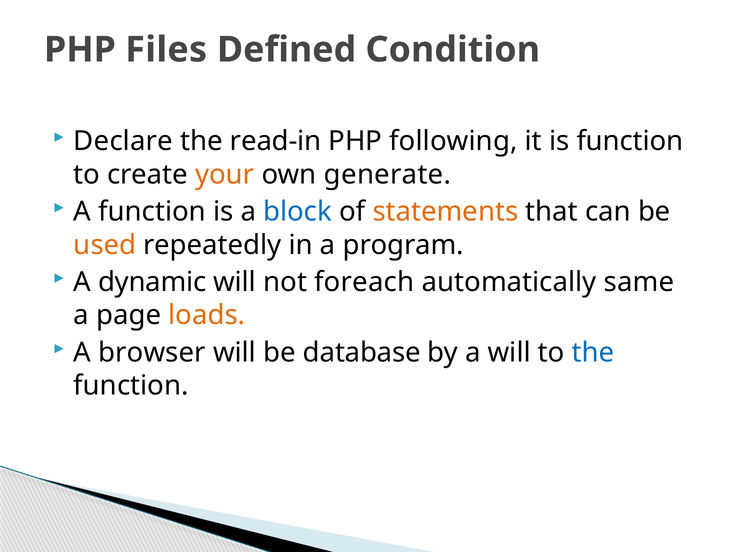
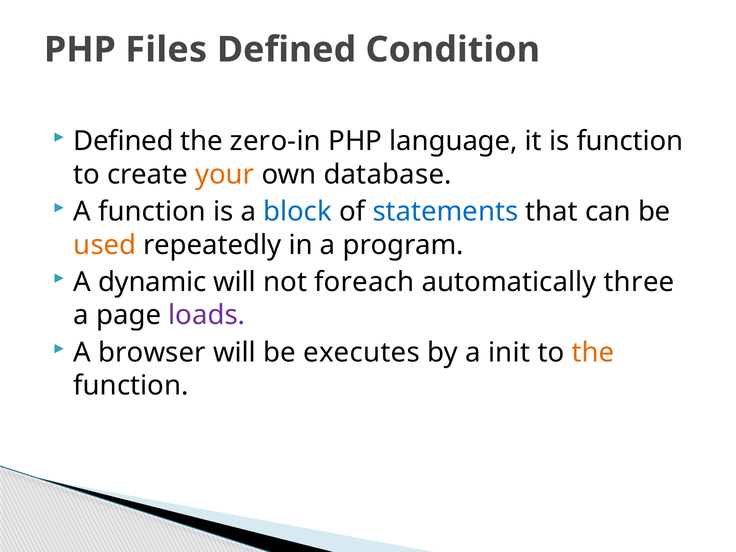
Declare at (123, 141): Declare -> Defined
read-in: read-in -> zero-in
following: following -> language
generate: generate -> database
statements colour: orange -> blue
same: same -> three
loads colour: orange -> purple
database: database -> executes
a will: will -> init
the at (593, 353) colour: blue -> orange
